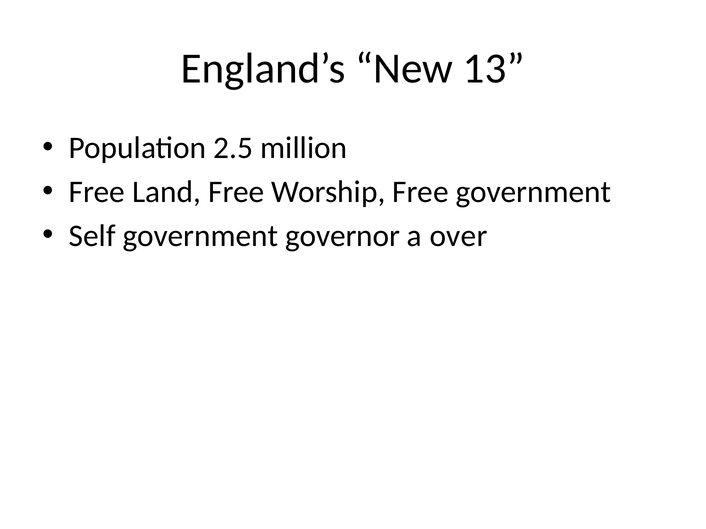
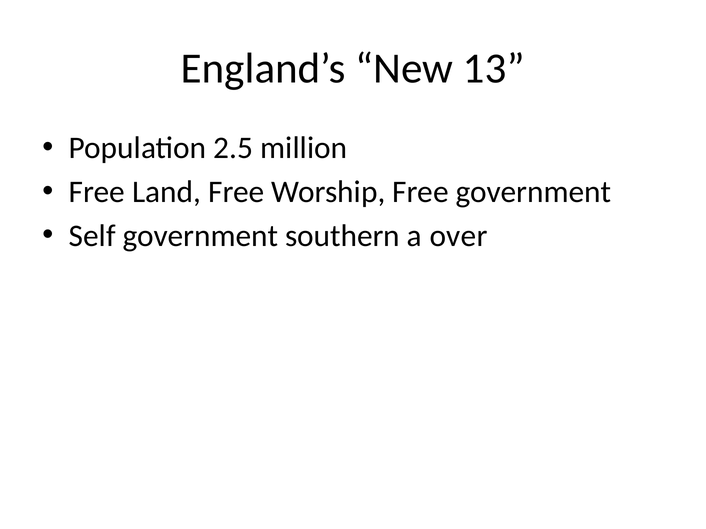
governor: governor -> southern
